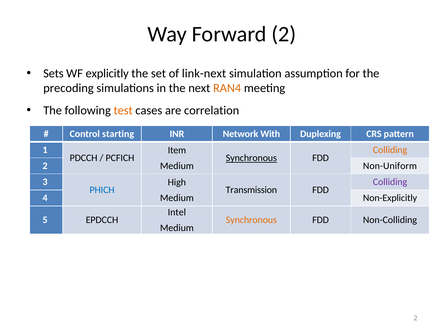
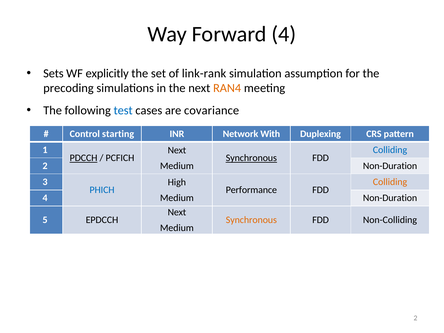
Forward 2: 2 -> 4
link-next: link-next -> link-rank
test colour: orange -> blue
correlation: correlation -> covariance
Colliding at (390, 150) colour: orange -> blue
Item at (177, 150): Item -> Next
PDCCH underline: none -> present
2 Non-Uniform: Non-Uniform -> Non-Duration
Colliding at (390, 182) colour: purple -> orange
Transmission: Transmission -> Performance
4 Non-Explicitly: Non-Explicitly -> Non-Duration
Intel at (177, 212): Intel -> Next
